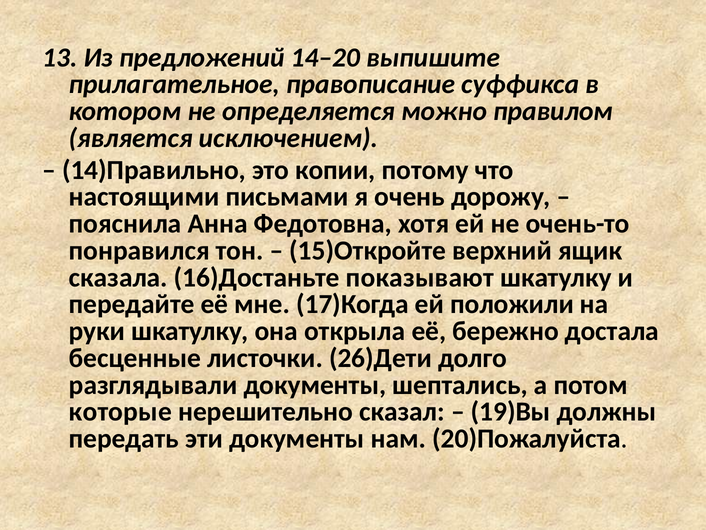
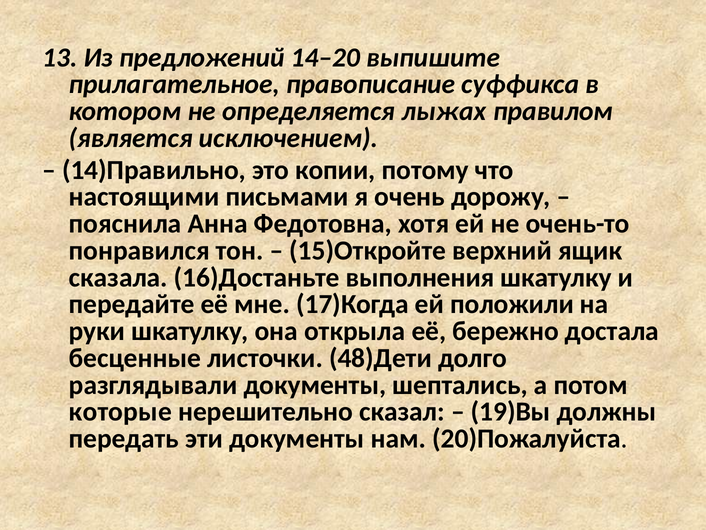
можно: можно -> лыжах
показывают: показывают -> выполнения
26)Дети: 26)Дети -> 48)Дети
